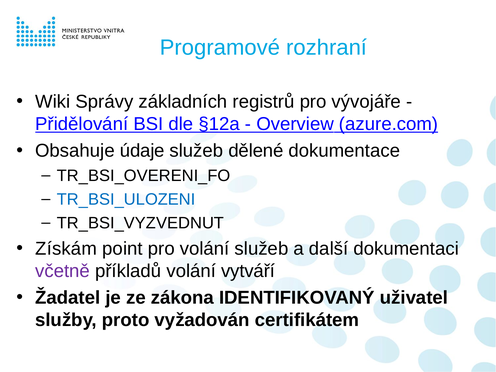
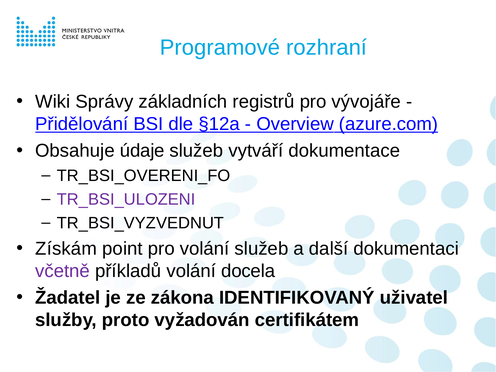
dělené: dělené -> vytváří
TR_BSI_ULOZENI colour: blue -> purple
vytváří: vytváří -> docela
